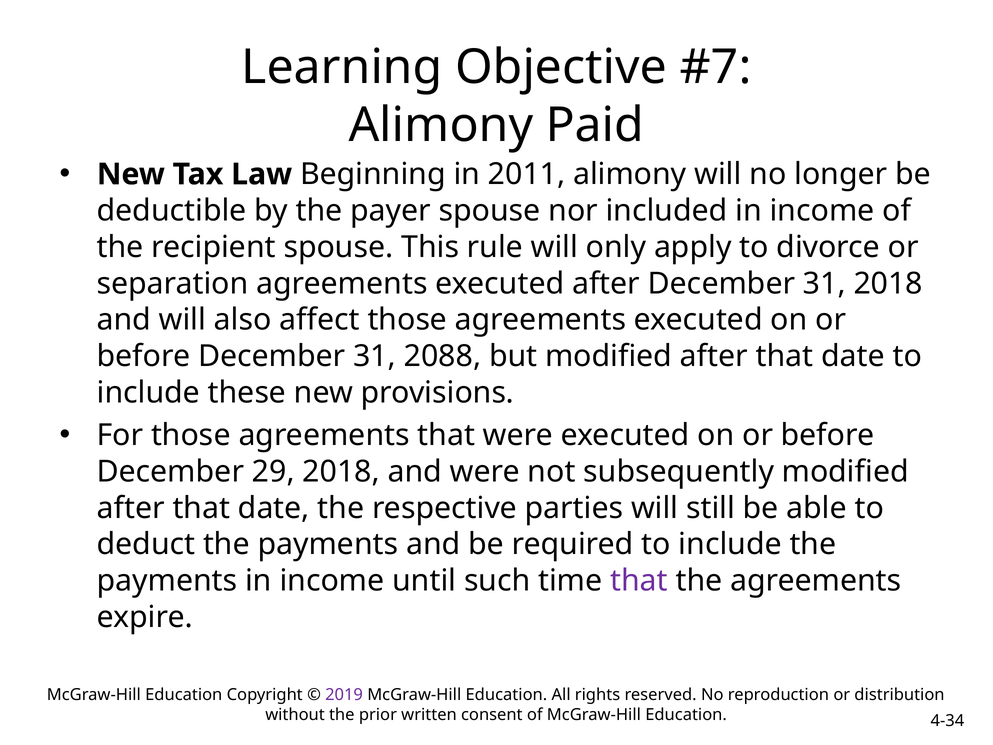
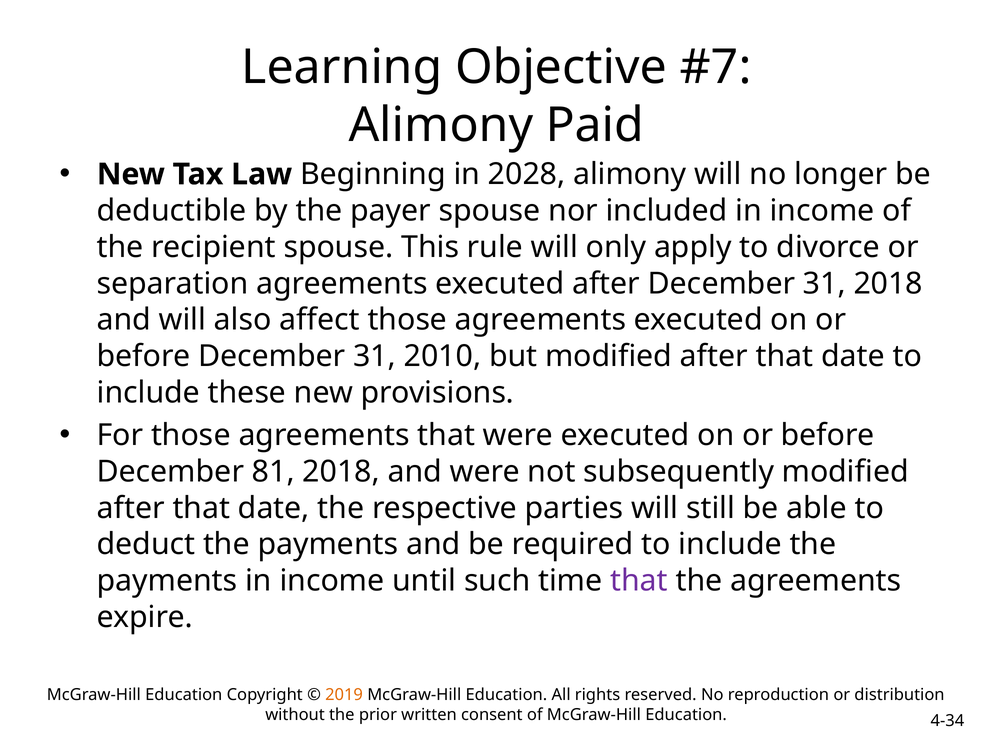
2011: 2011 -> 2028
2088: 2088 -> 2010
29: 29 -> 81
2019 colour: purple -> orange
